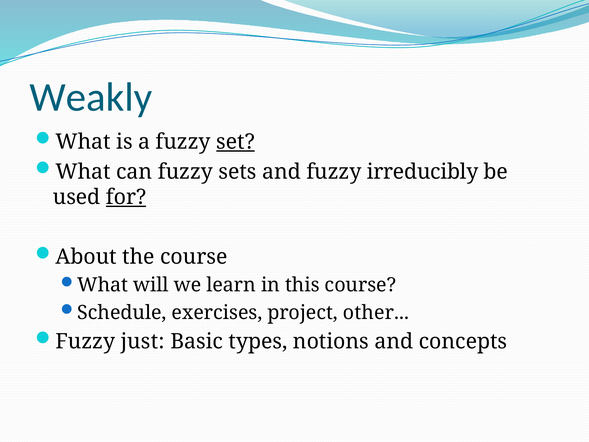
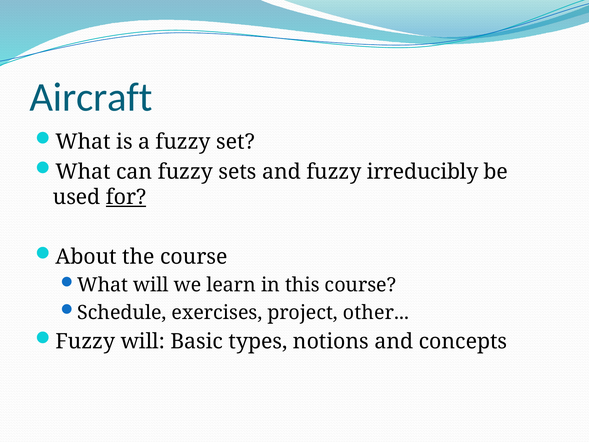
Weakly: Weakly -> Aircraft
set underline: present -> none
Fuzzy just: just -> will
